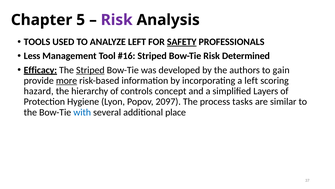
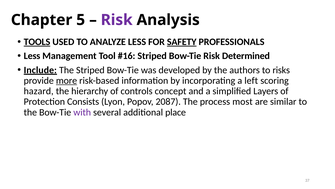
TOOLS underline: none -> present
ANALYZE LEFT: LEFT -> LESS
Efficacy: Efficacy -> Include
Striped at (90, 70) underline: present -> none
gain: gain -> risks
Hygiene: Hygiene -> Consists
2097: 2097 -> 2087
tasks: tasks -> most
with colour: blue -> purple
